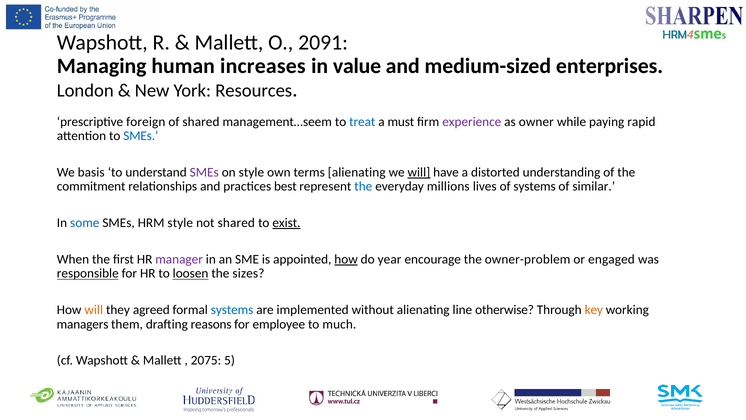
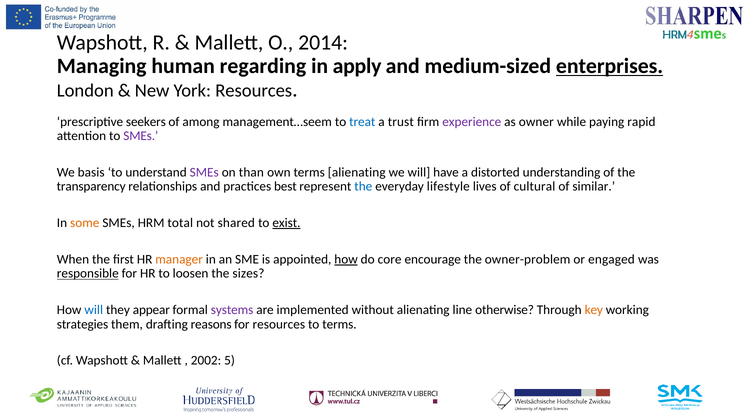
2091: 2091 -> 2014
increases: increases -> regarding
value: value -> apply
enterprises underline: none -> present
foreign: foreign -> seekers
of shared: shared -> among
must: must -> trust
SMEs at (141, 136) colour: blue -> purple
on style: style -> than
will at (419, 172) underline: present -> none
commitment: commitment -> transparency
millions: millions -> lifestyle
of systems: systems -> cultural
some colour: blue -> orange
HRM style: style -> total
manager colour: purple -> orange
year: year -> core
loosen underline: present -> none
will at (94, 310) colour: orange -> blue
agreed: agreed -> appear
systems at (232, 310) colour: blue -> purple
managers: managers -> strategies
for employee: employee -> resources
to much: much -> terms
2075: 2075 -> 2002
